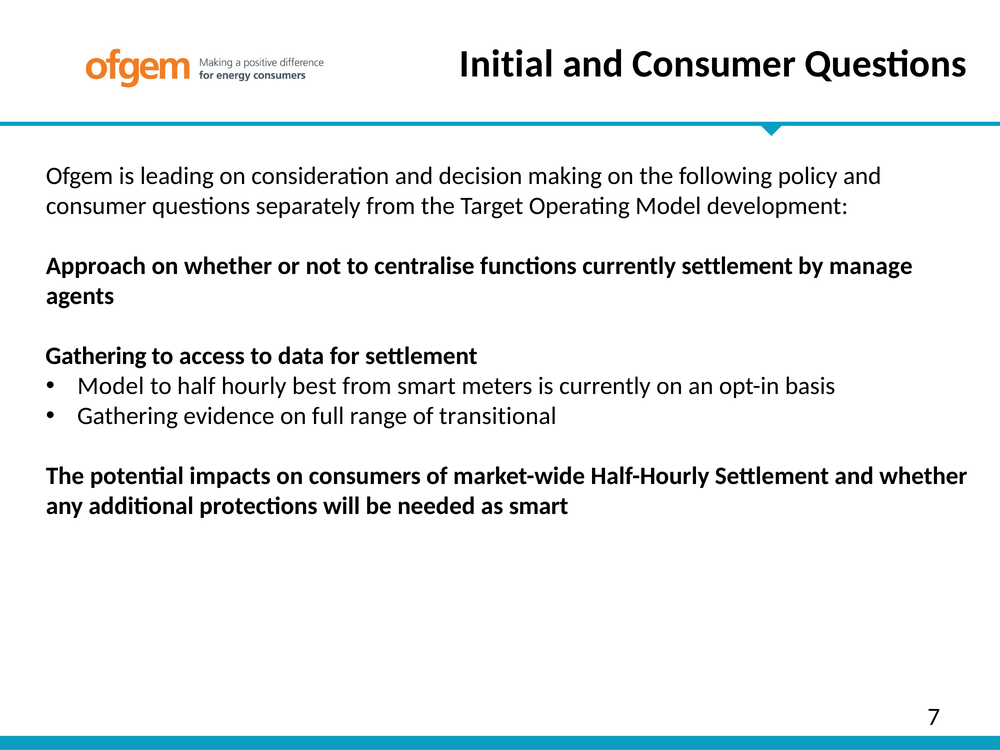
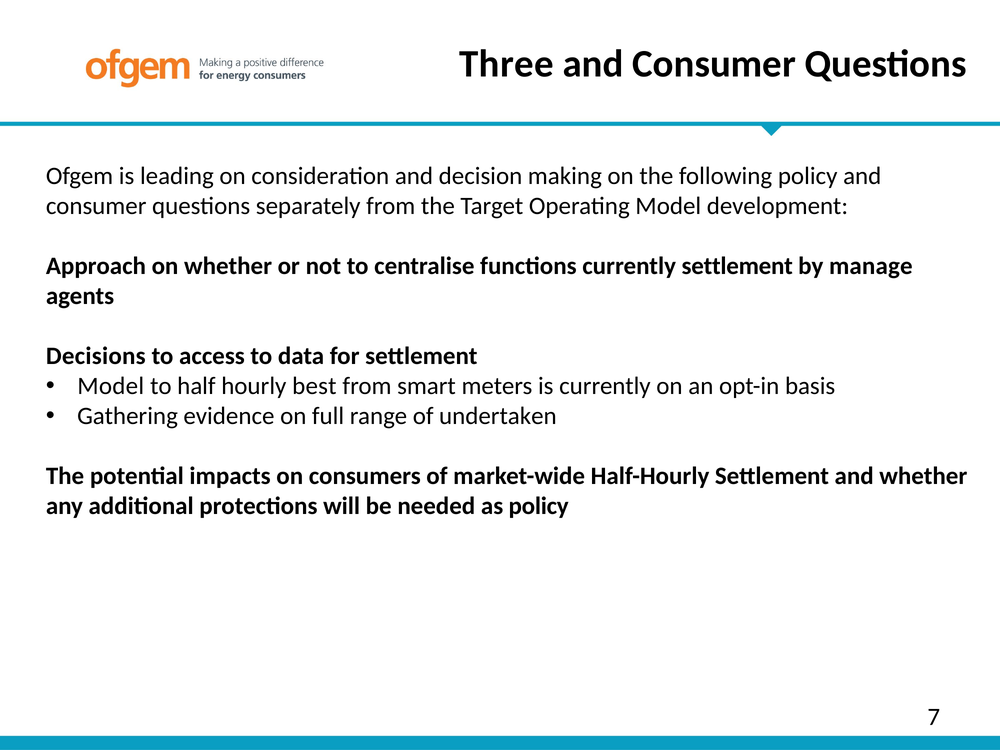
Initial: Initial -> Three
Gathering at (96, 356): Gathering -> Decisions
transitional: transitional -> undertaken
as smart: smart -> policy
